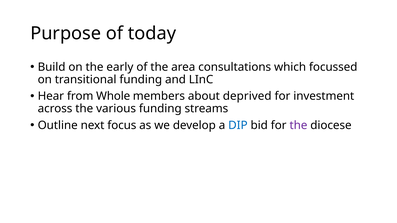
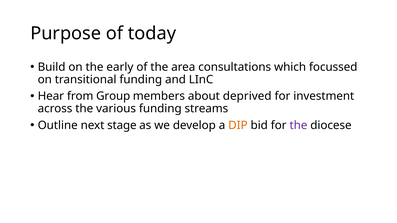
Whole: Whole -> Group
focus: focus -> stage
DIP colour: blue -> orange
